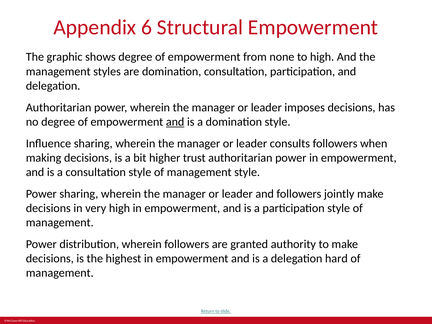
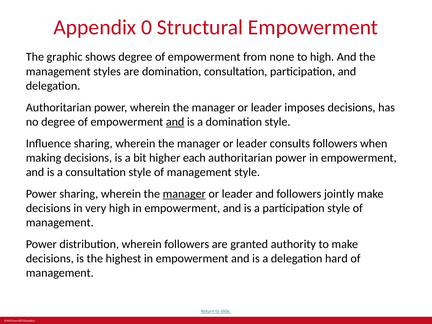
6: 6 -> 0
trust: trust -> each
manager at (184, 194) underline: none -> present
